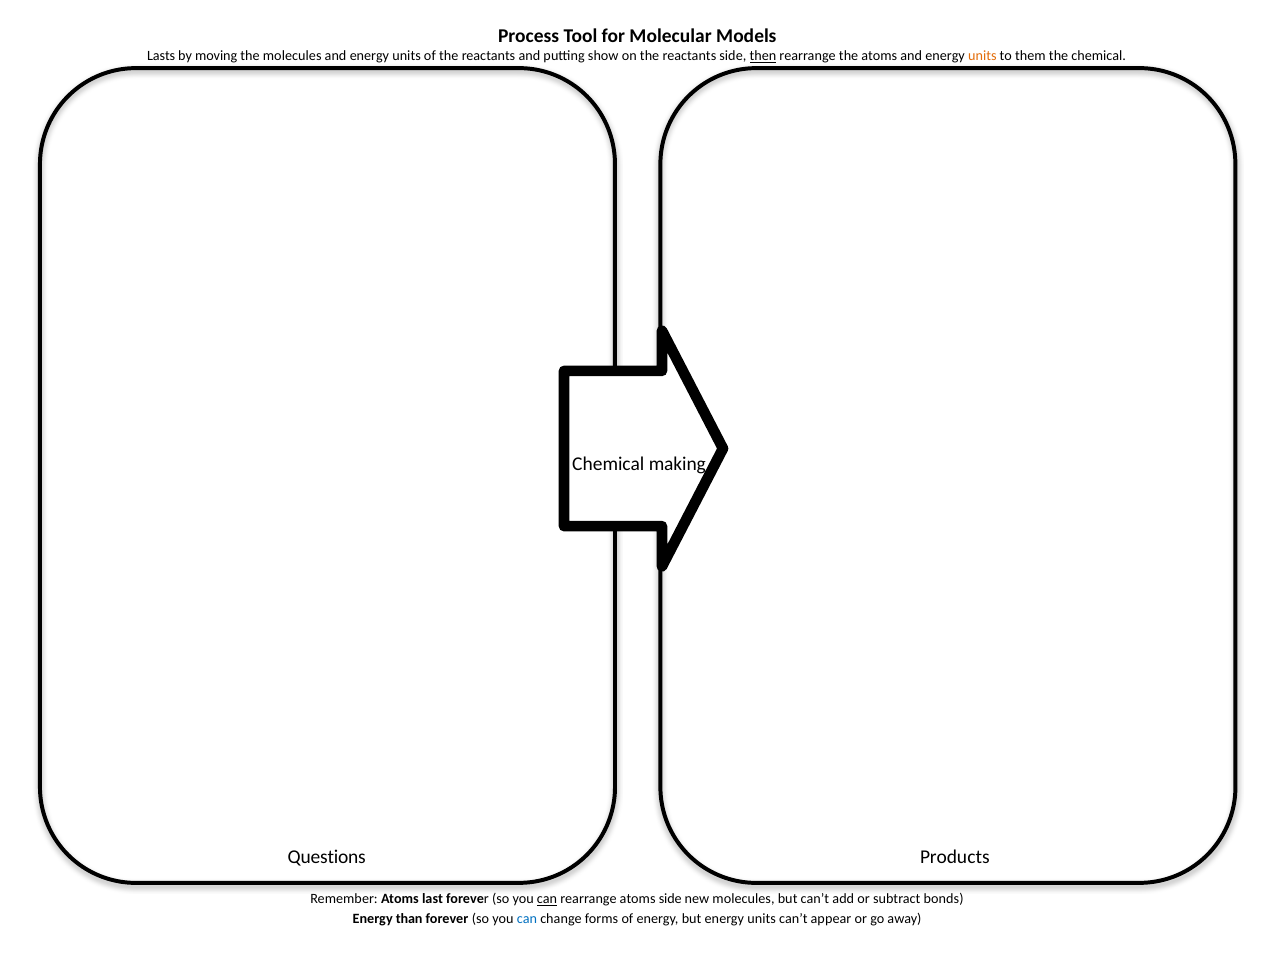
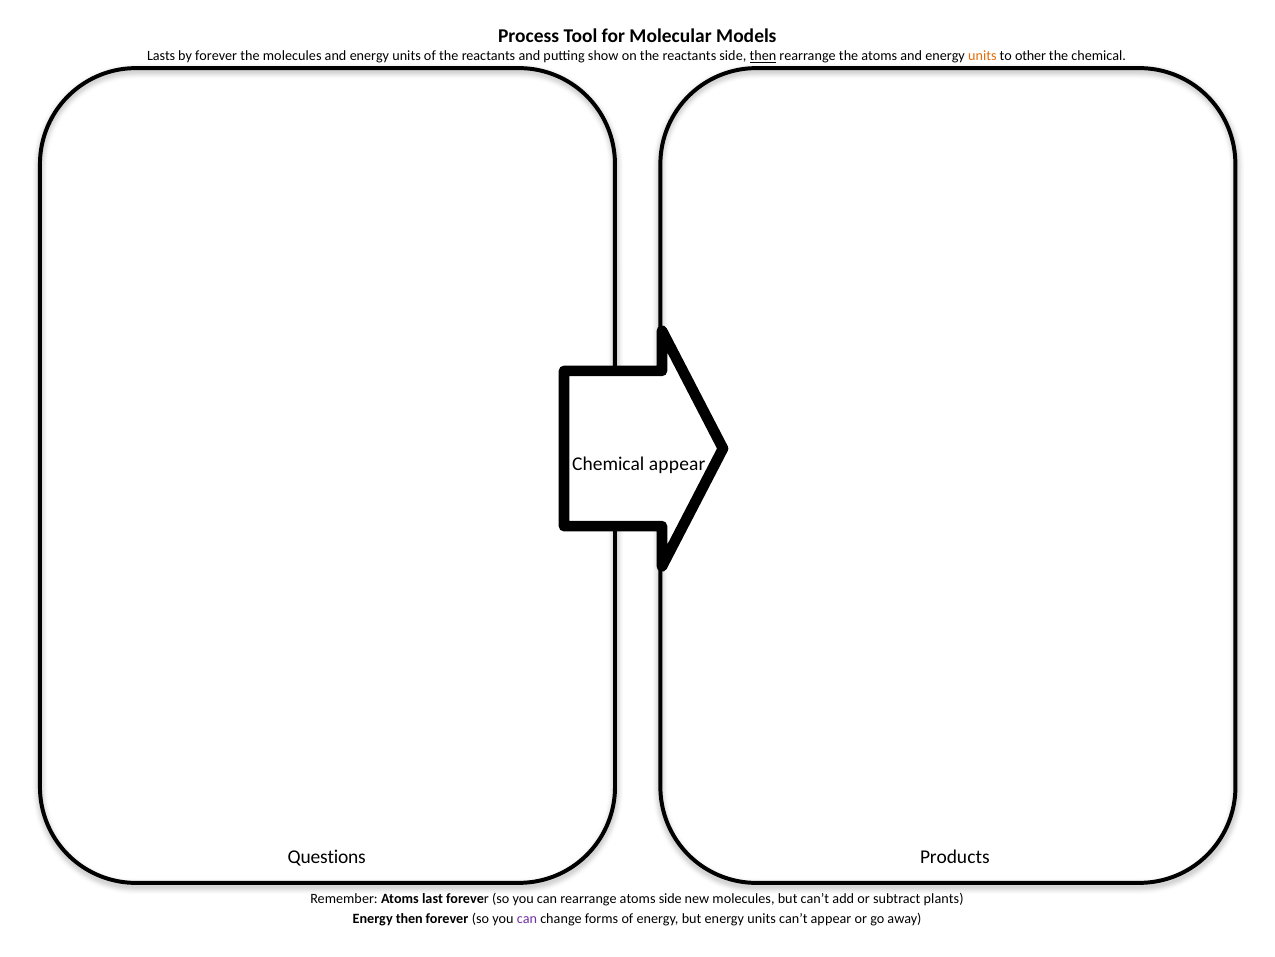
by moving: moving -> forever
them: them -> other
Chemical making: making -> appear
can at (547, 898) underline: present -> none
bonds: bonds -> plants
Energy than: than -> then
can at (527, 918) colour: blue -> purple
